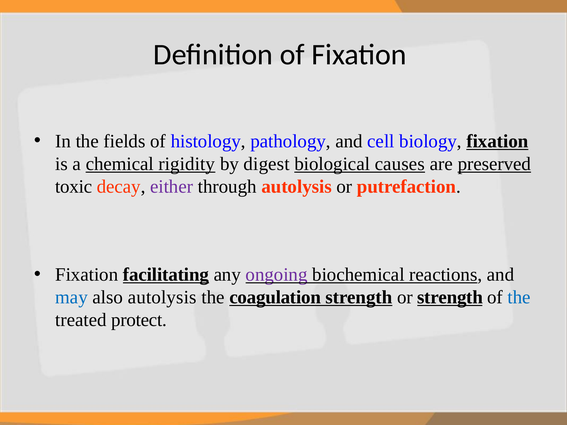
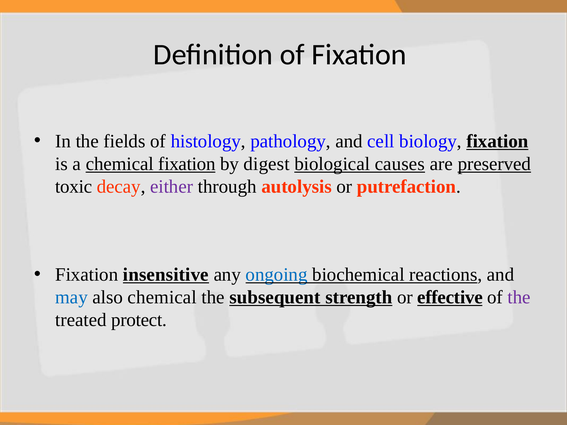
chemical rigidity: rigidity -> fixation
facilitating: facilitating -> insensitive
ongoing colour: purple -> blue
also autolysis: autolysis -> chemical
coagulation: coagulation -> subsequent
or strength: strength -> effective
the at (519, 297) colour: blue -> purple
